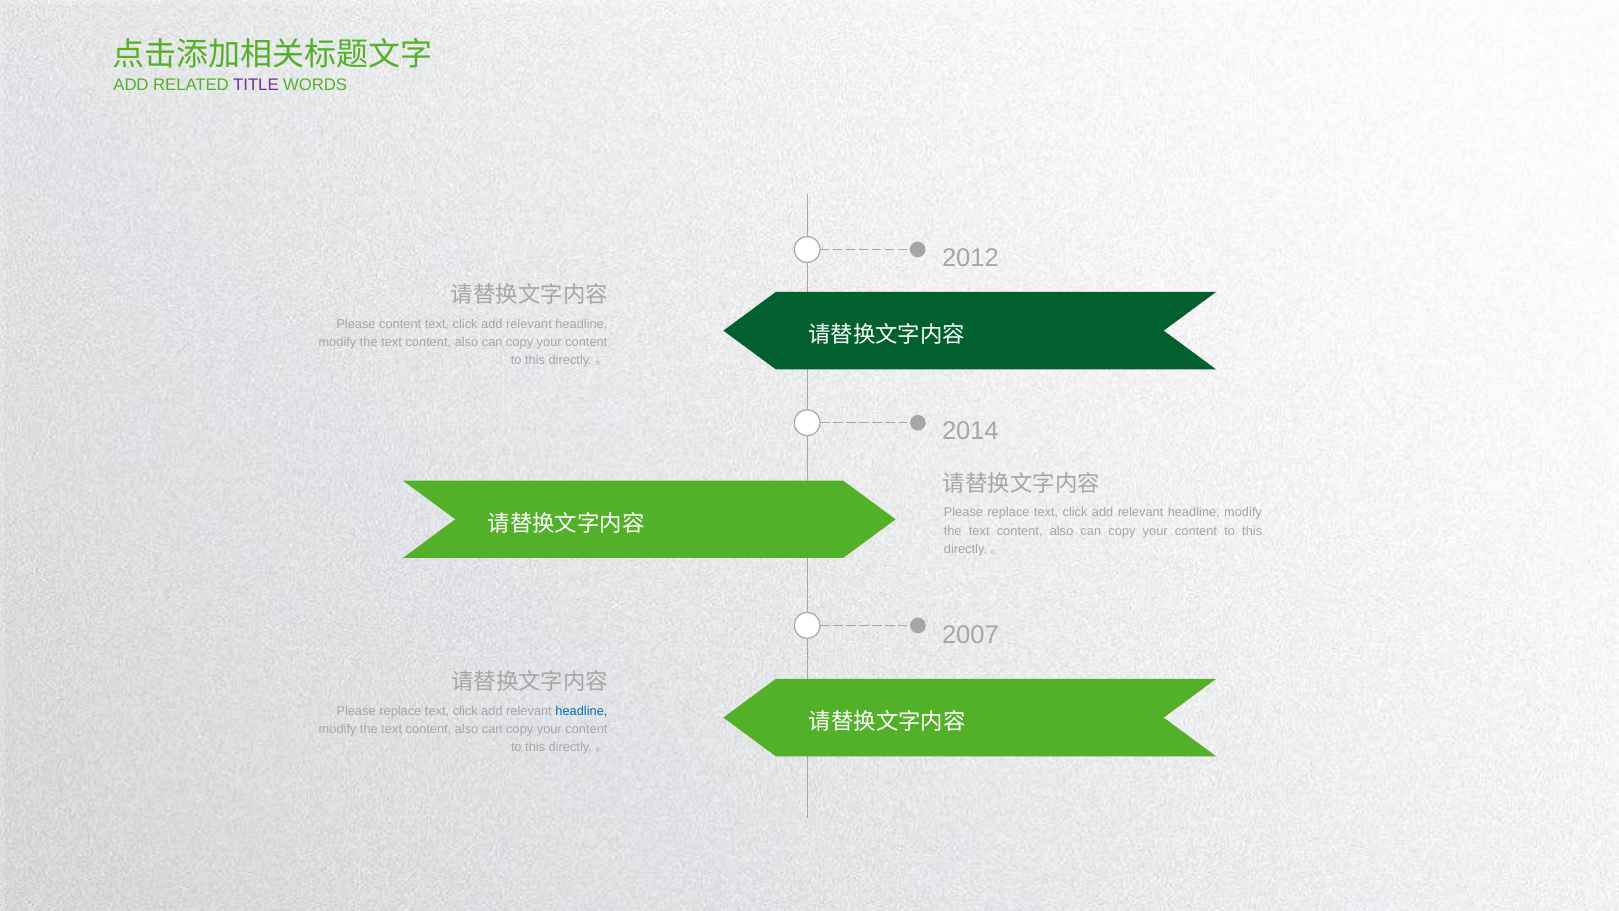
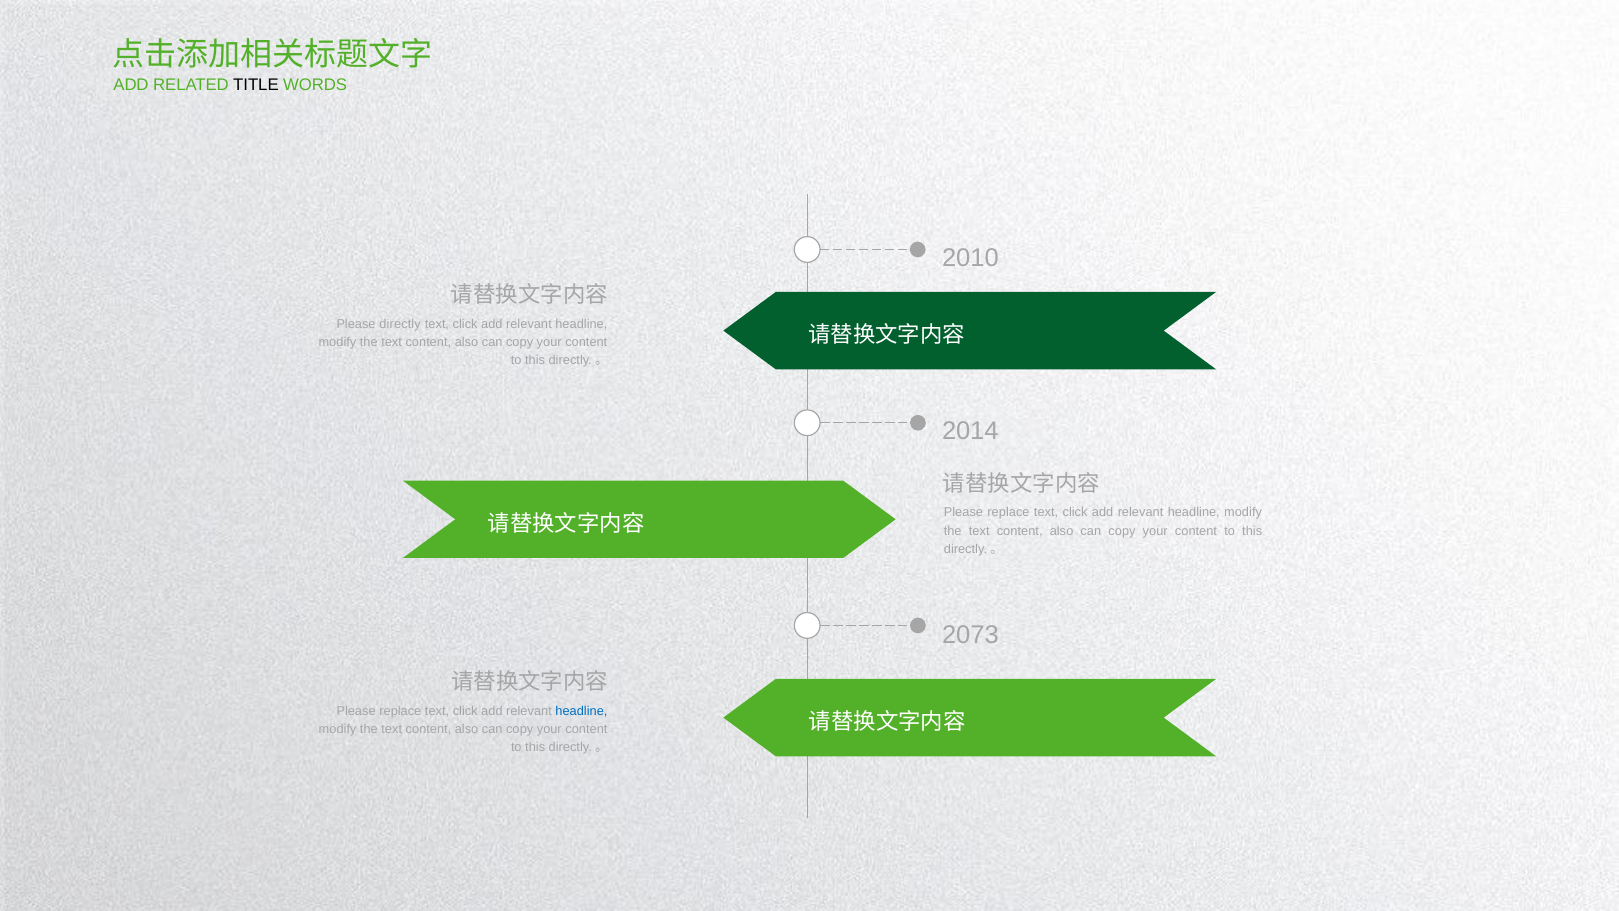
TITLE colour: purple -> black
2012: 2012 -> 2010
Please content: content -> directly
2007: 2007 -> 2073
